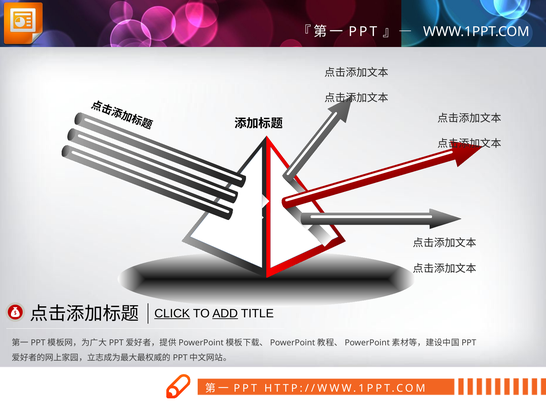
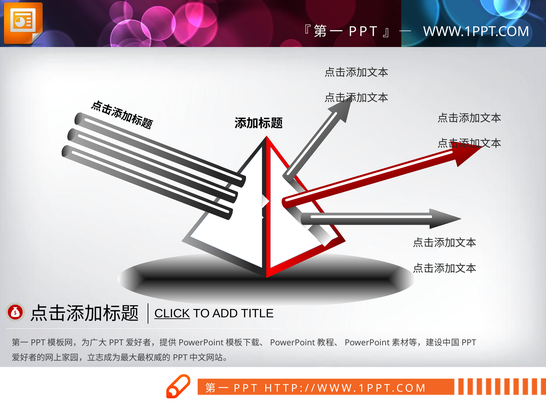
ADD underline: present -> none
